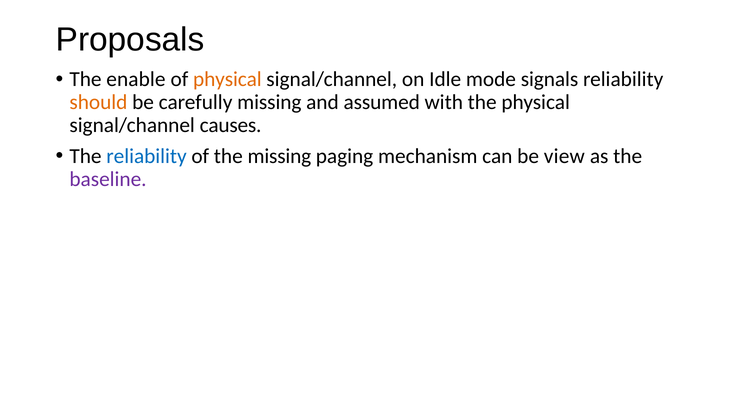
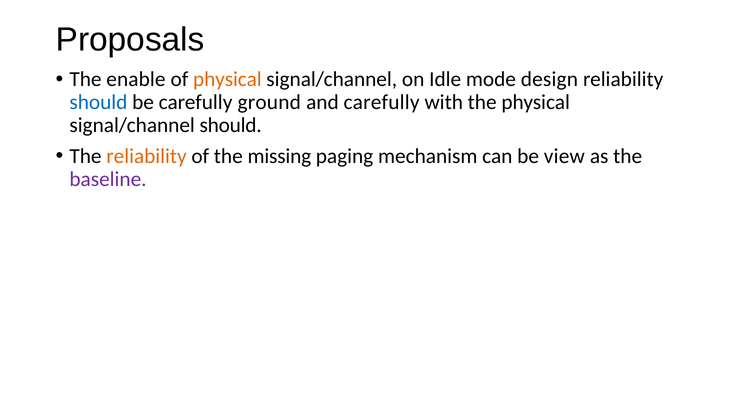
signals: signals -> design
should at (98, 102) colour: orange -> blue
carefully missing: missing -> ground
and assumed: assumed -> carefully
signal/channel causes: causes -> should
reliability at (146, 156) colour: blue -> orange
